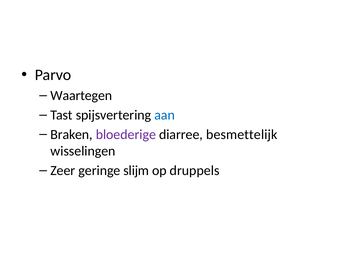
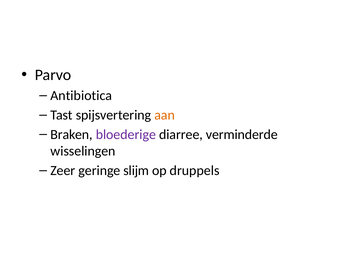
Waartegen: Waartegen -> Antibiotica
aan colour: blue -> orange
besmettelijk: besmettelijk -> verminderde
